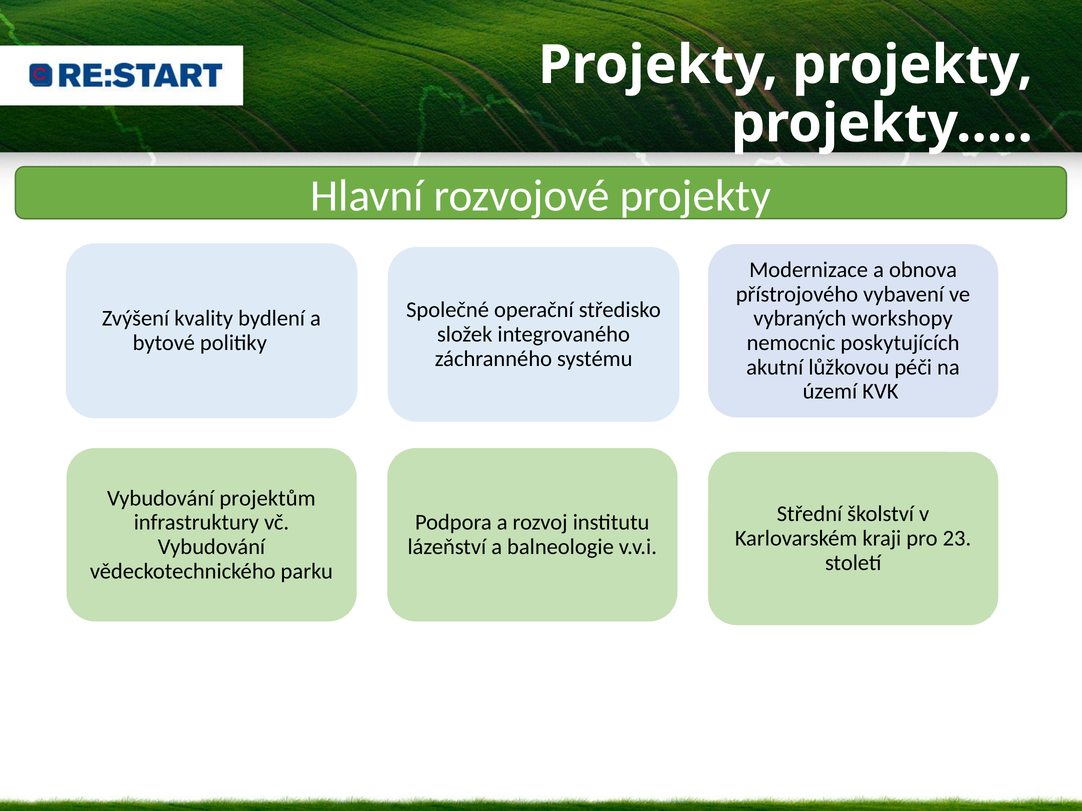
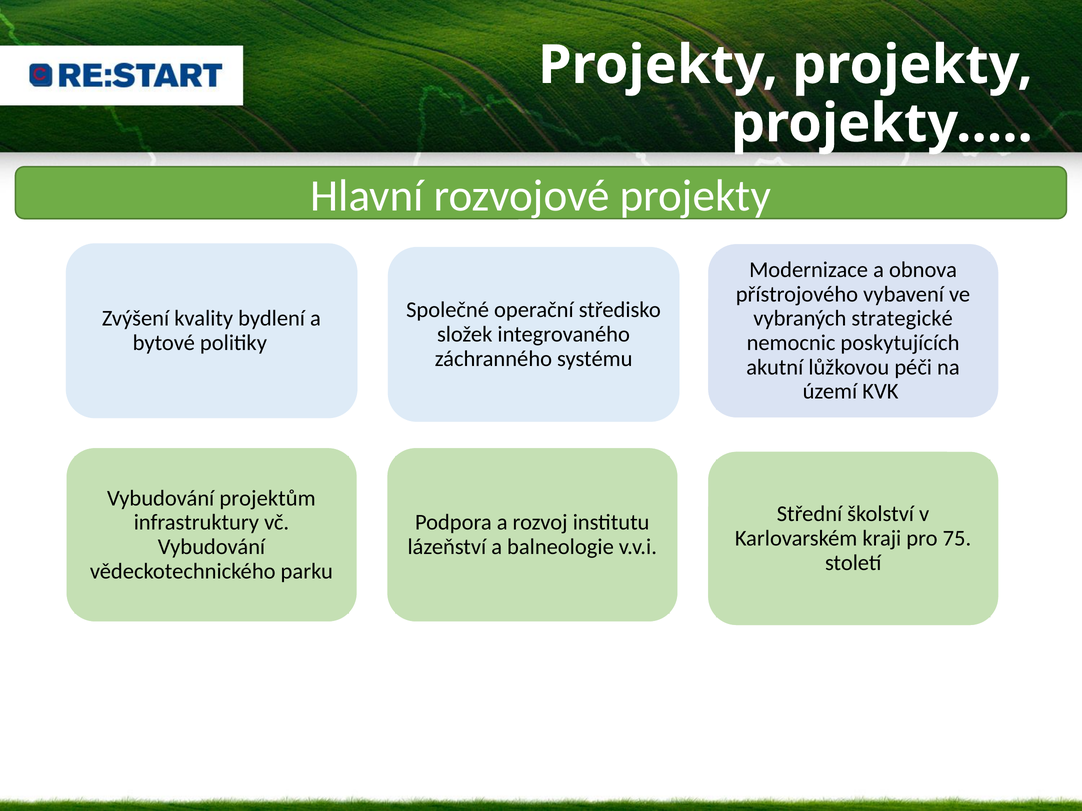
workshopy: workshopy -> strategické
23: 23 -> 75
